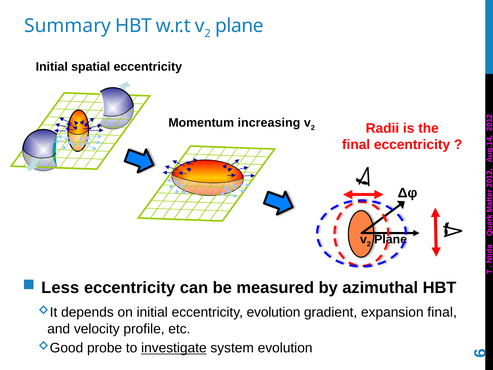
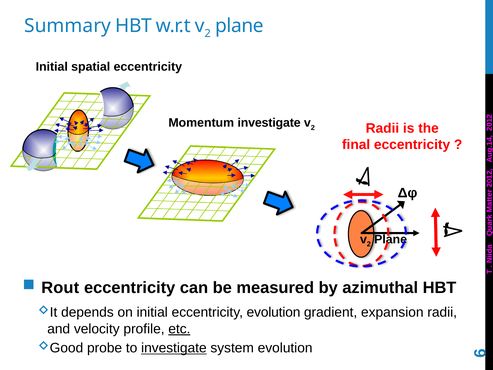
Momentum increasing: increasing -> investigate
Less: Less -> Rout
expansion final: final -> radii
etc underline: none -> present
